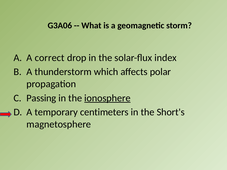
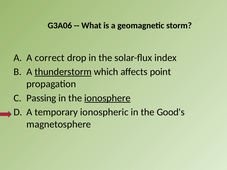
thunderstorm underline: none -> present
polar: polar -> point
centimeters: centimeters -> ionospheric
Short's: Short's -> Good's
